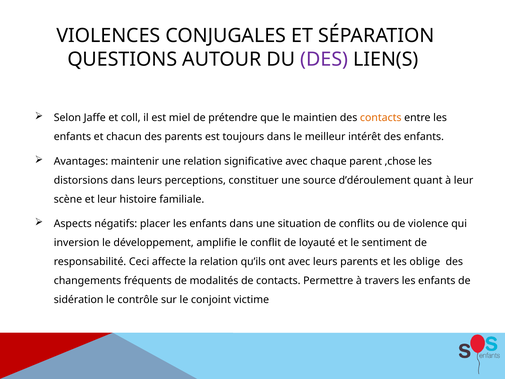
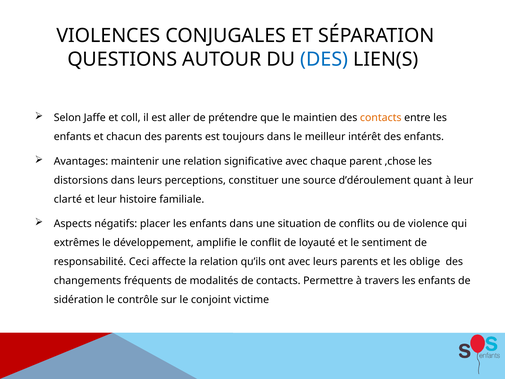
DES at (324, 59) colour: purple -> blue
miel: miel -> aller
scène: scène -> clarté
inversion: inversion -> extrêmes
